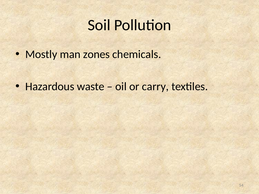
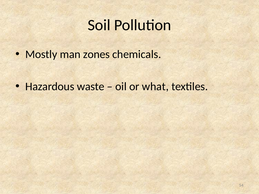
carry: carry -> what
